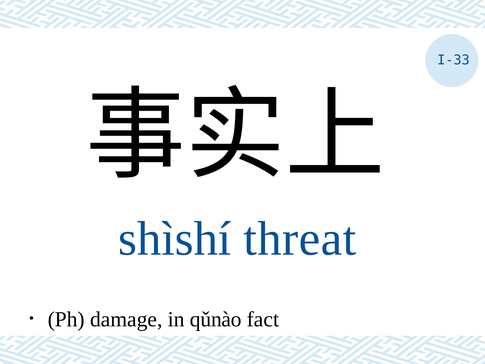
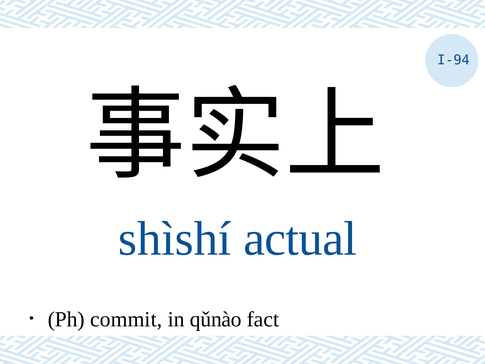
I-33: I-33 -> I-94
threat: threat -> actual
damage: damage -> commit
